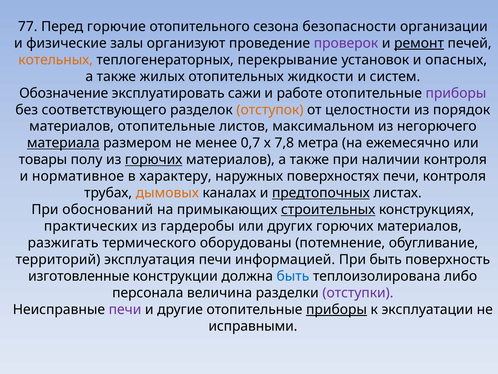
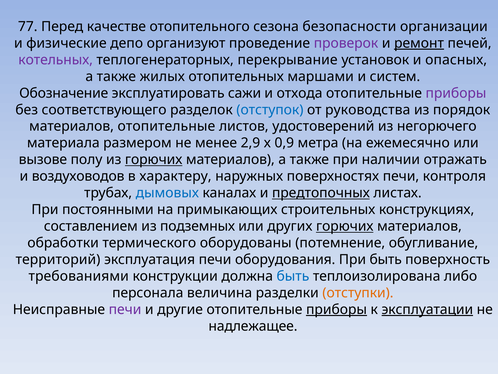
горючие: горючие -> качестве
залы: залы -> депо
котельных colour: orange -> purple
жидкости: жидкости -> маршами
работе: работе -> отхода
отступок colour: orange -> blue
целостности: целостности -> руководства
максимальном: максимальном -> удостоверений
материала underline: present -> none
0,7: 0,7 -> 2,9
7,8: 7,8 -> 0,9
товары: товары -> вызове
наличии контроля: контроля -> отражать
нормативное: нормативное -> воздуховодов
дымовых colour: orange -> blue
обоснований: обоснований -> постоянными
строительных underline: present -> none
практических: практических -> составлением
гардеробы: гардеробы -> подземных
горючих at (345, 226) underline: none -> present
разжигать: разжигать -> обработки
информацией: информацией -> оборудования
изготовленные: изготовленные -> требованиями
отступки colour: purple -> orange
эксплуатации underline: none -> present
исправными: исправными -> надлежащее
